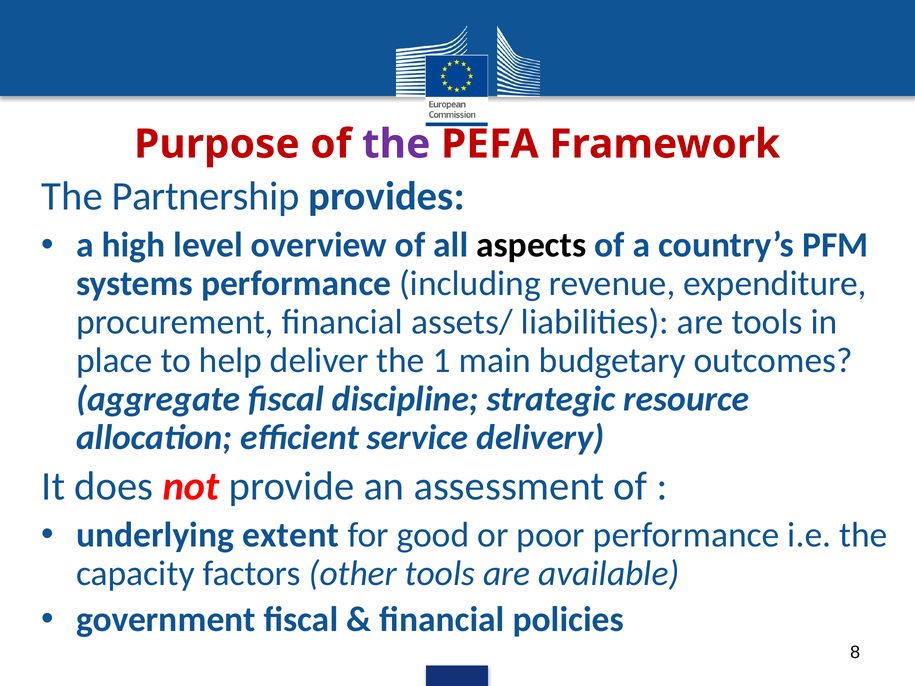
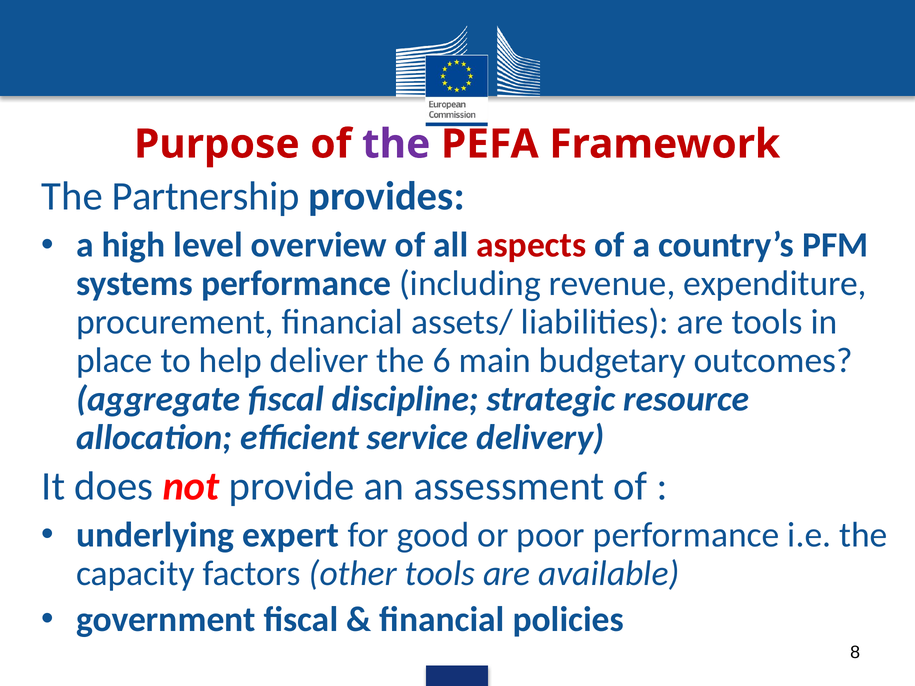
aspects colour: black -> red
1: 1 -> 6
extent: extent -> expert
